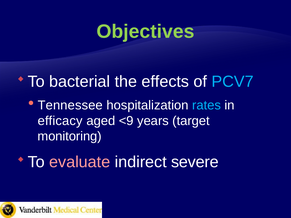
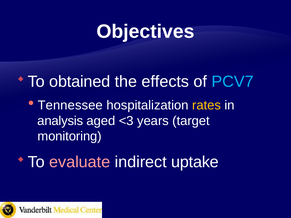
Objectives colour: light green -> white
bacterial: bacterial -> obtained
rates colour: light blue -> yellow
efficacy: efficacy -> analysis
<9: <9 -> <3
severe: severe -> uptake
